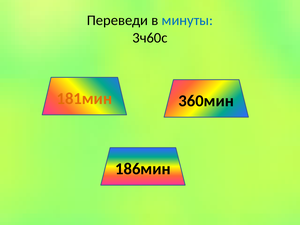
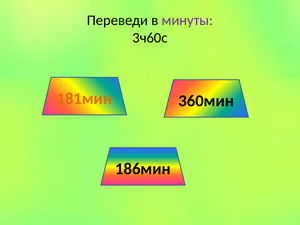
минуты colour: blue -> purple
